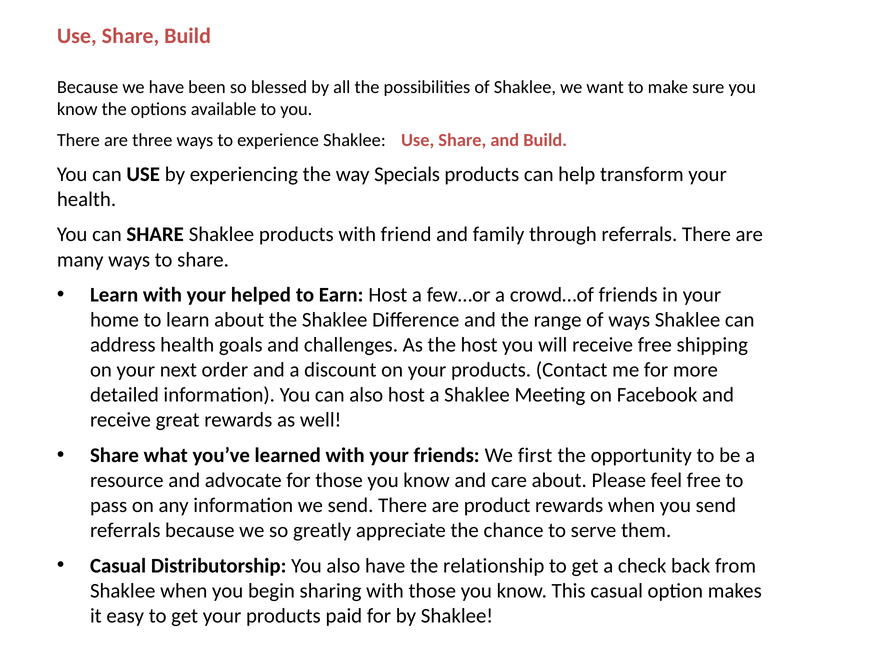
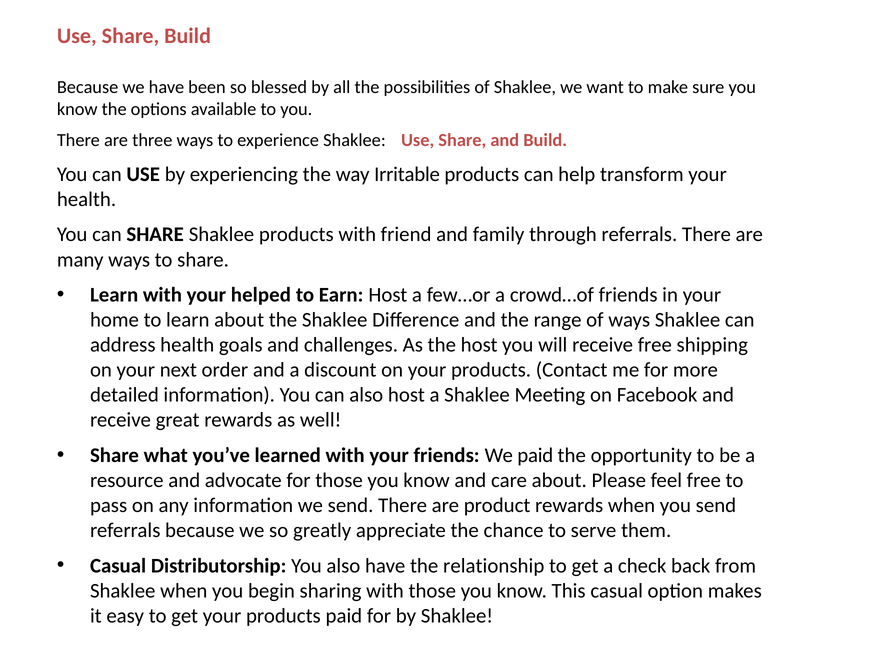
Specials: Specials -> Irritable
We first: first -> paid
